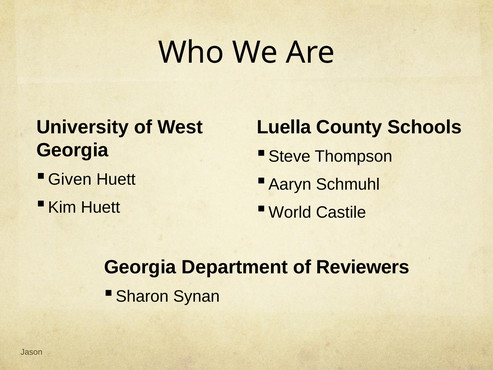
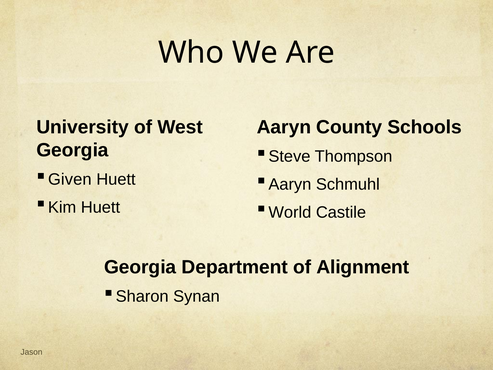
Luella at (284, 127): Luella -> Aaryn
Reviewers: Reviewers -> Alignment
